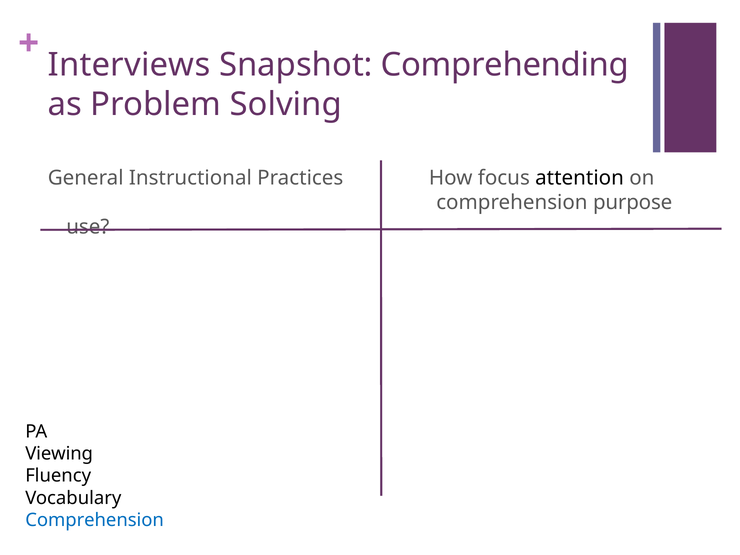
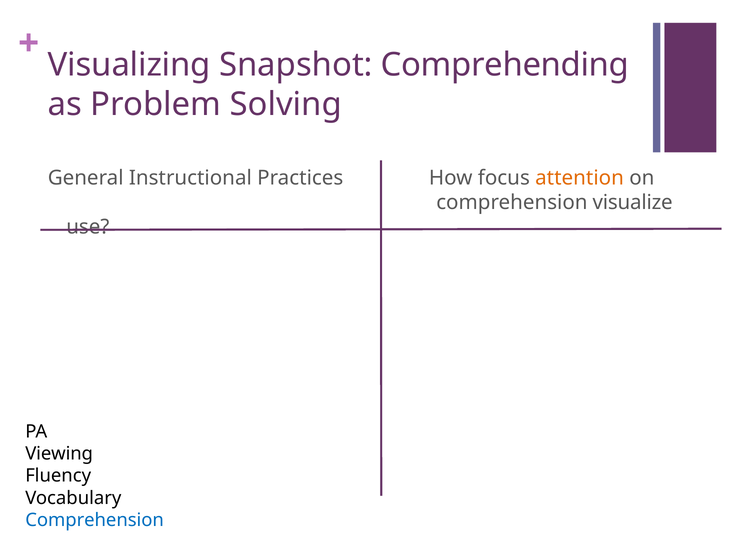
Interviews: Interviews -> Visualizing
attention colour: black -> orange
purpose: purpose -> visualize
